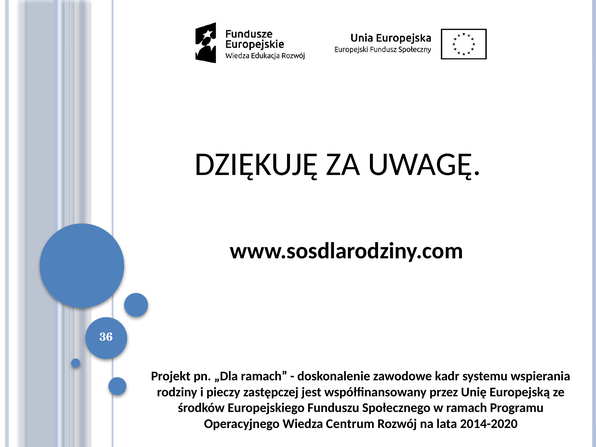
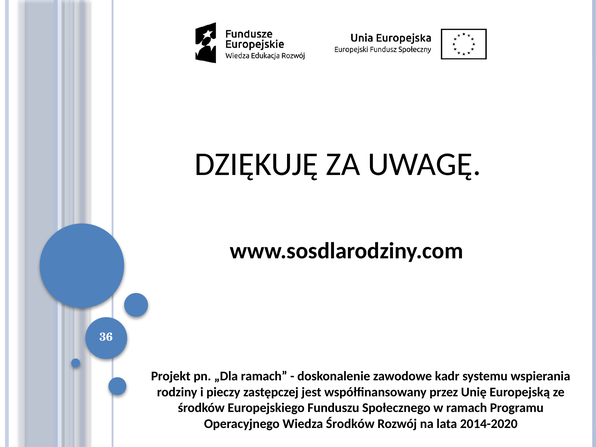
Wiedza Centrum: Centrum -> Środków
